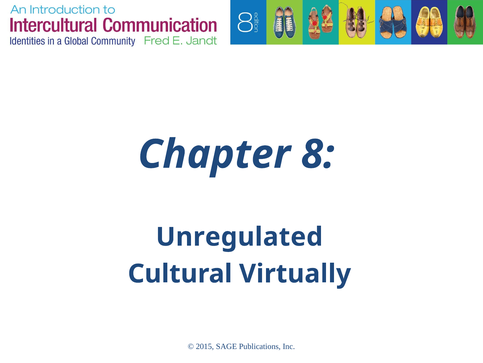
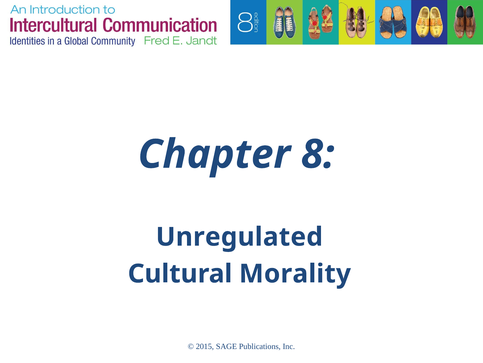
Virtually: Virtually -> Morality
